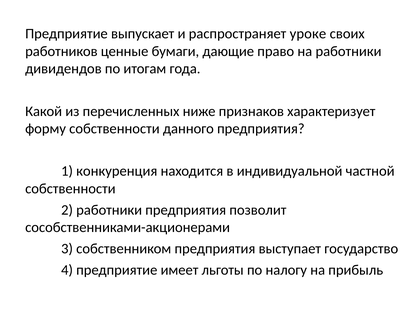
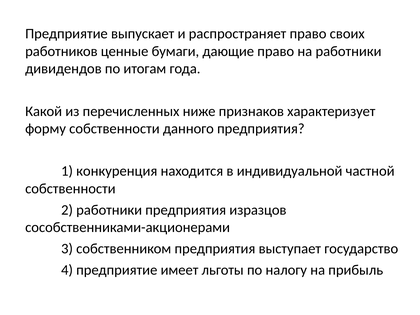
распространяет уроке: уроке -> право
позволит: позволит -> изразцов
